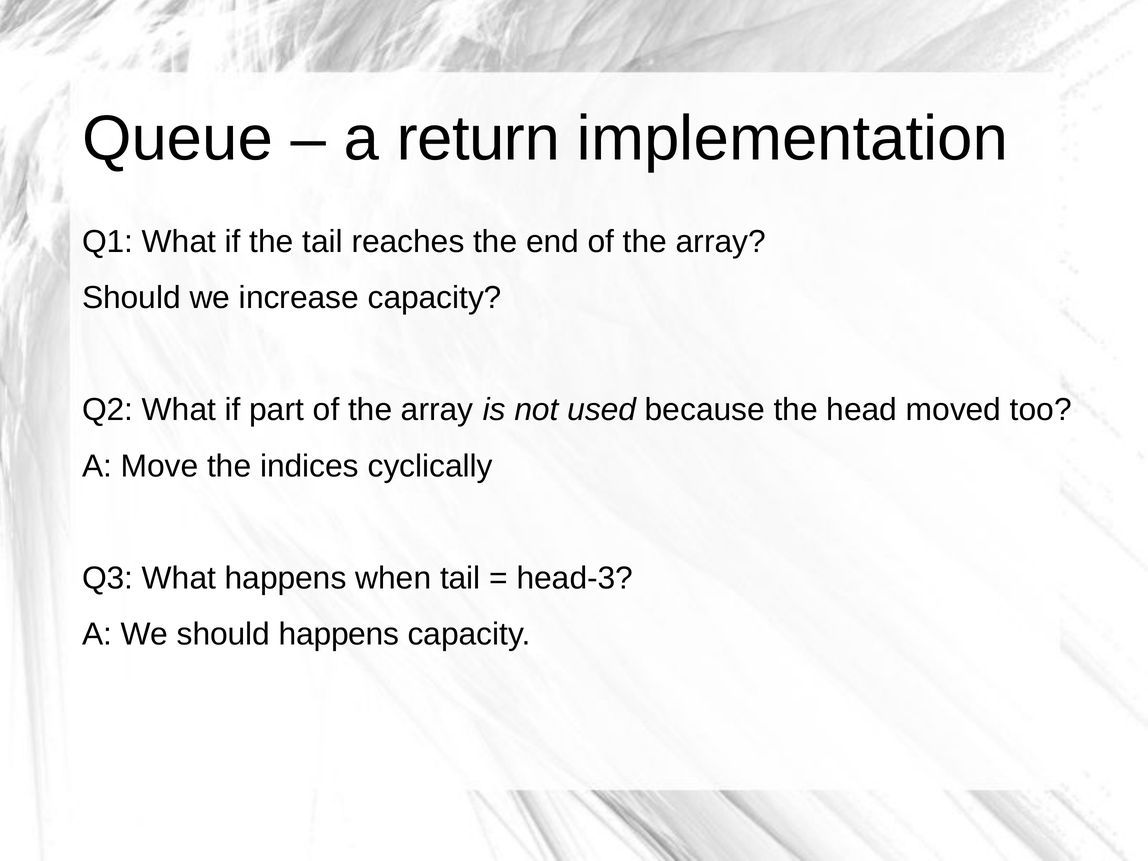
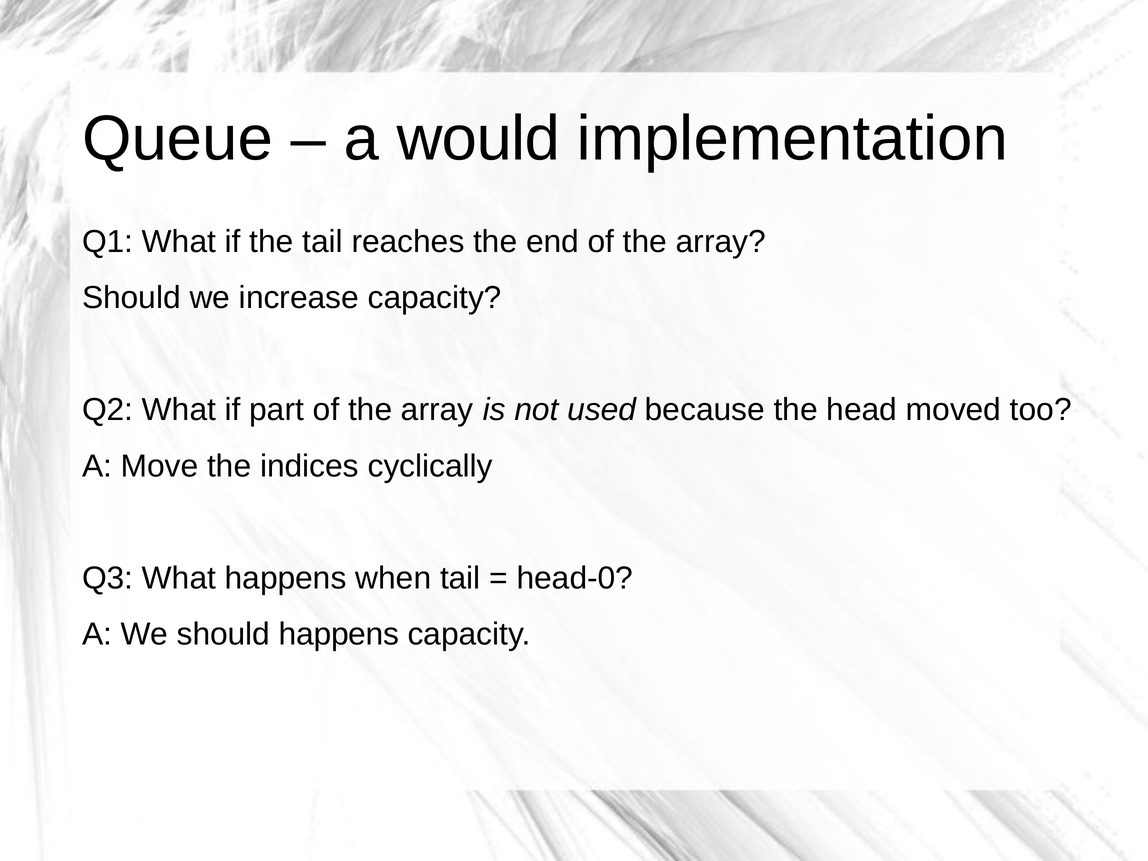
return: return -> would
head-3: head-3 -> head-0
